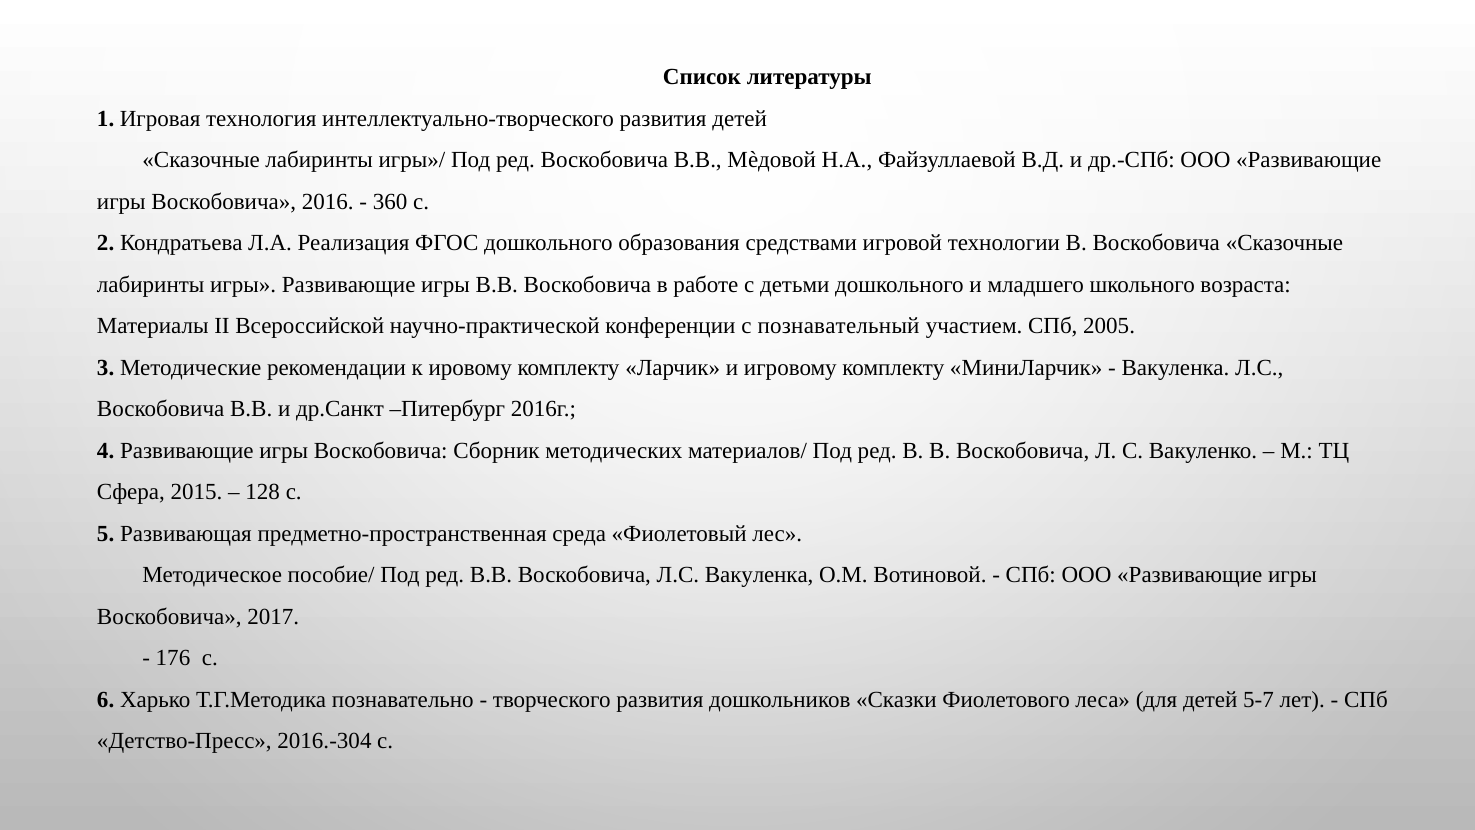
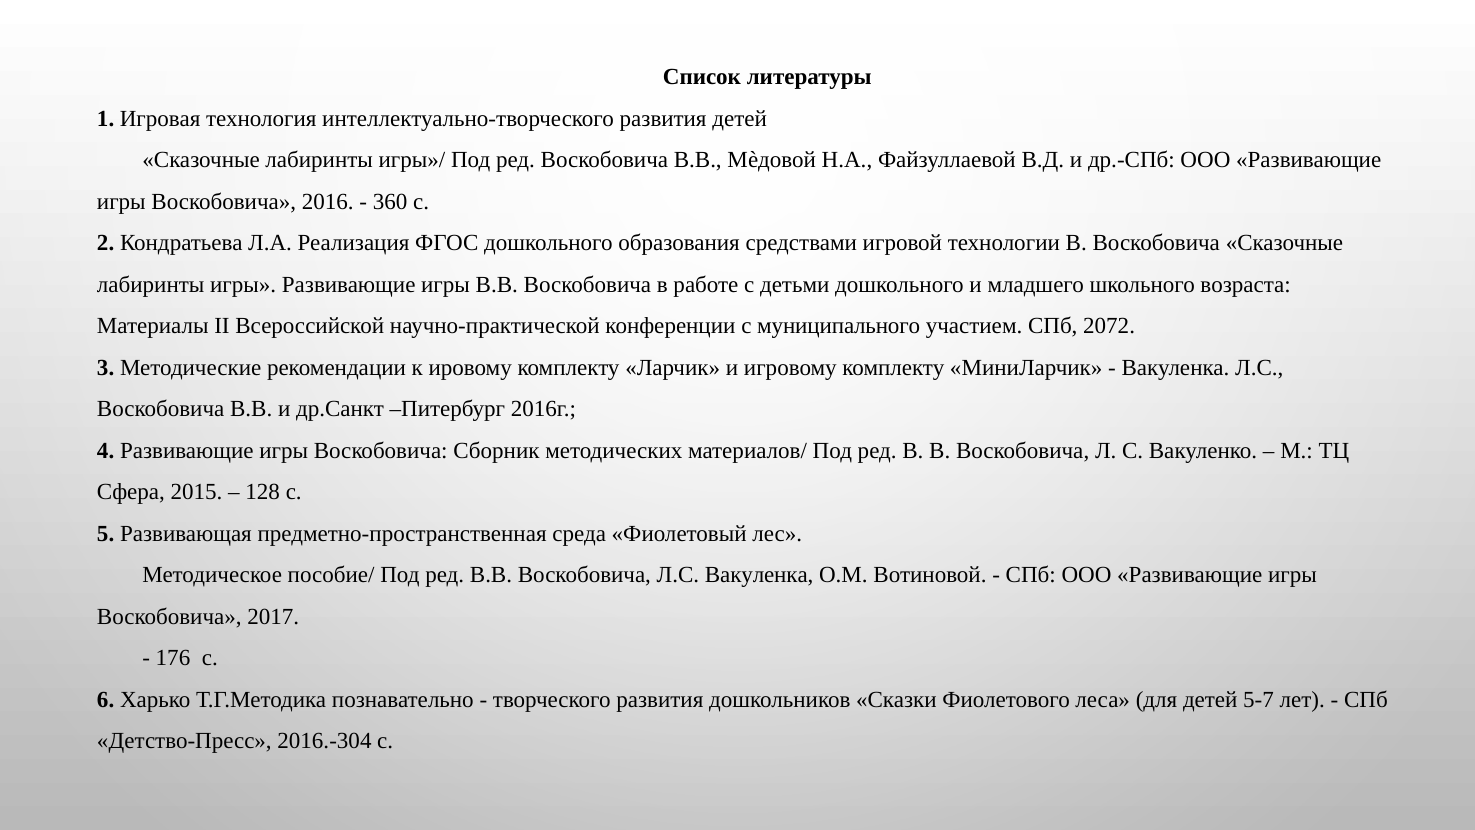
познавательный: познавательный -> муниципального
2005: 2005 -> 2072
